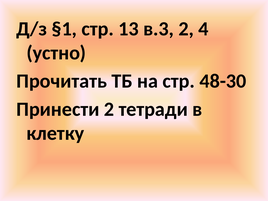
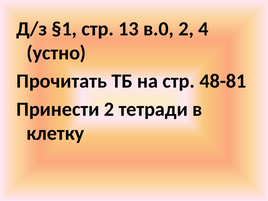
в.3: в.3 -> в.0
48-30: 48-30 -> 48-81
